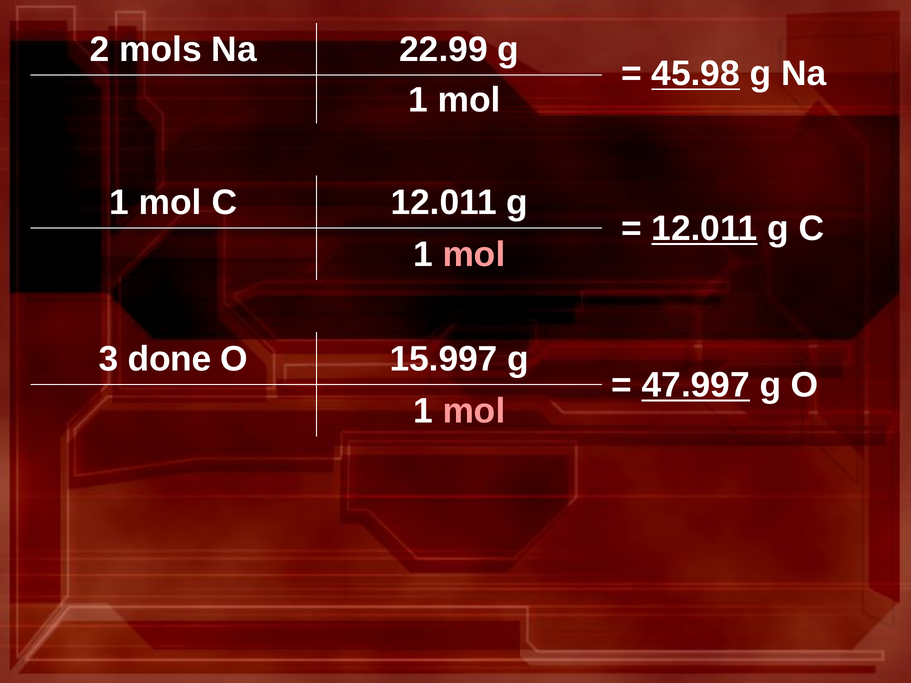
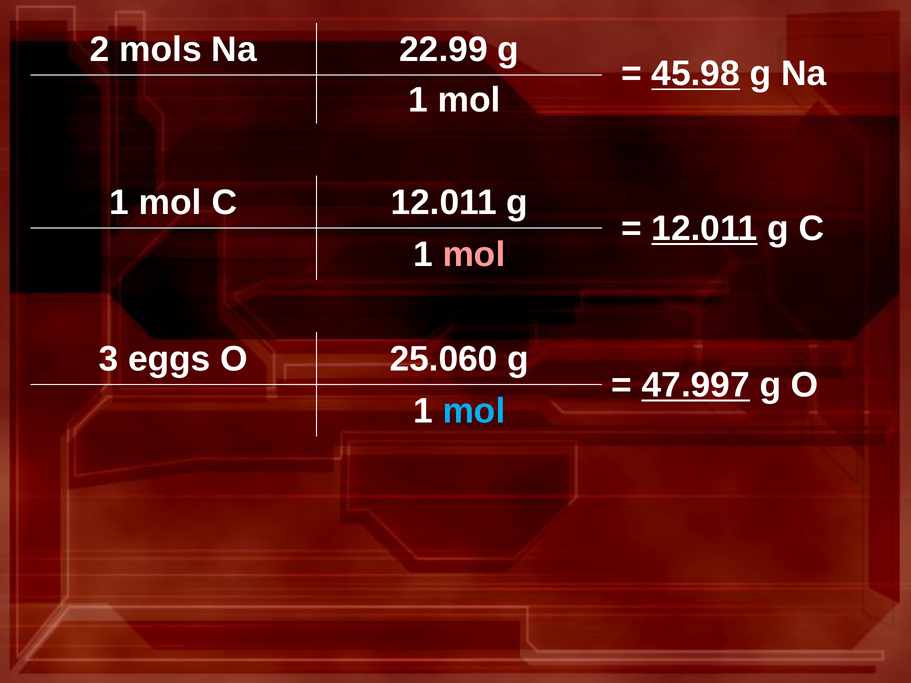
done: done -> eggs
15.997: 15.997 -> 25.060
mol at (474, 411) colour: pink -> light blue
